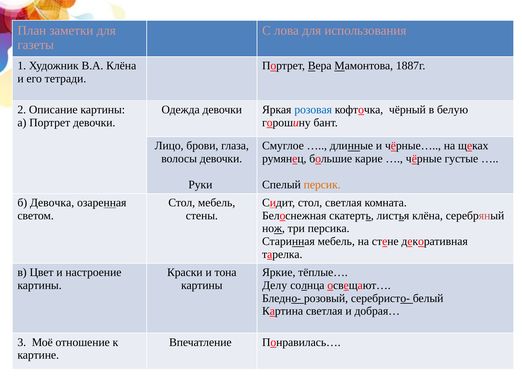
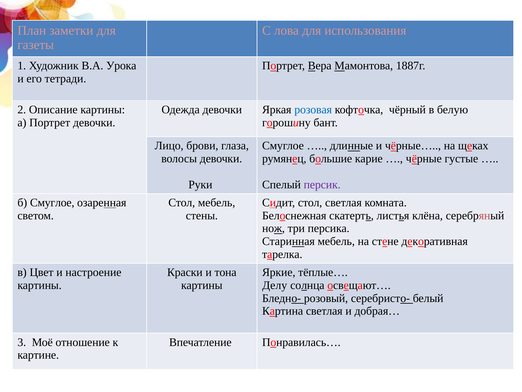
В.А Клёна: Клёна -> Урока
персик colour: orange -> purple
б Девочка: Девочка -> Смуглое
